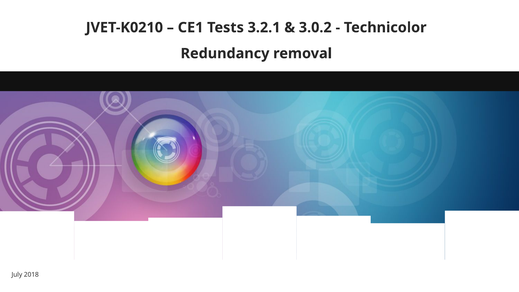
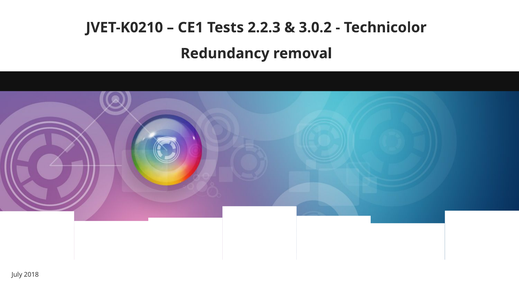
3.2.1: 3.2.1 -> 2.2.3
